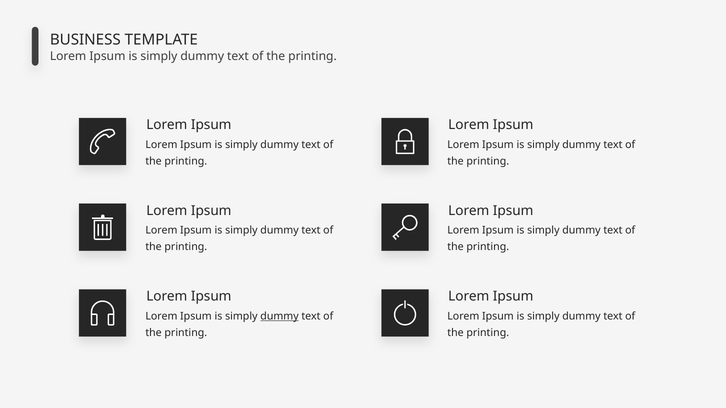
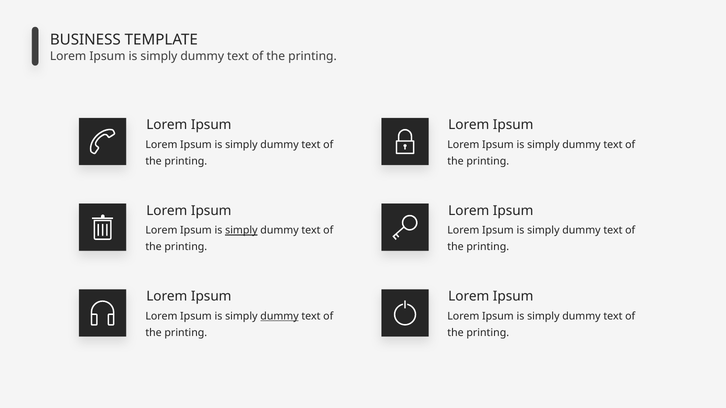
simply at (241, 231) underline: none -> present
